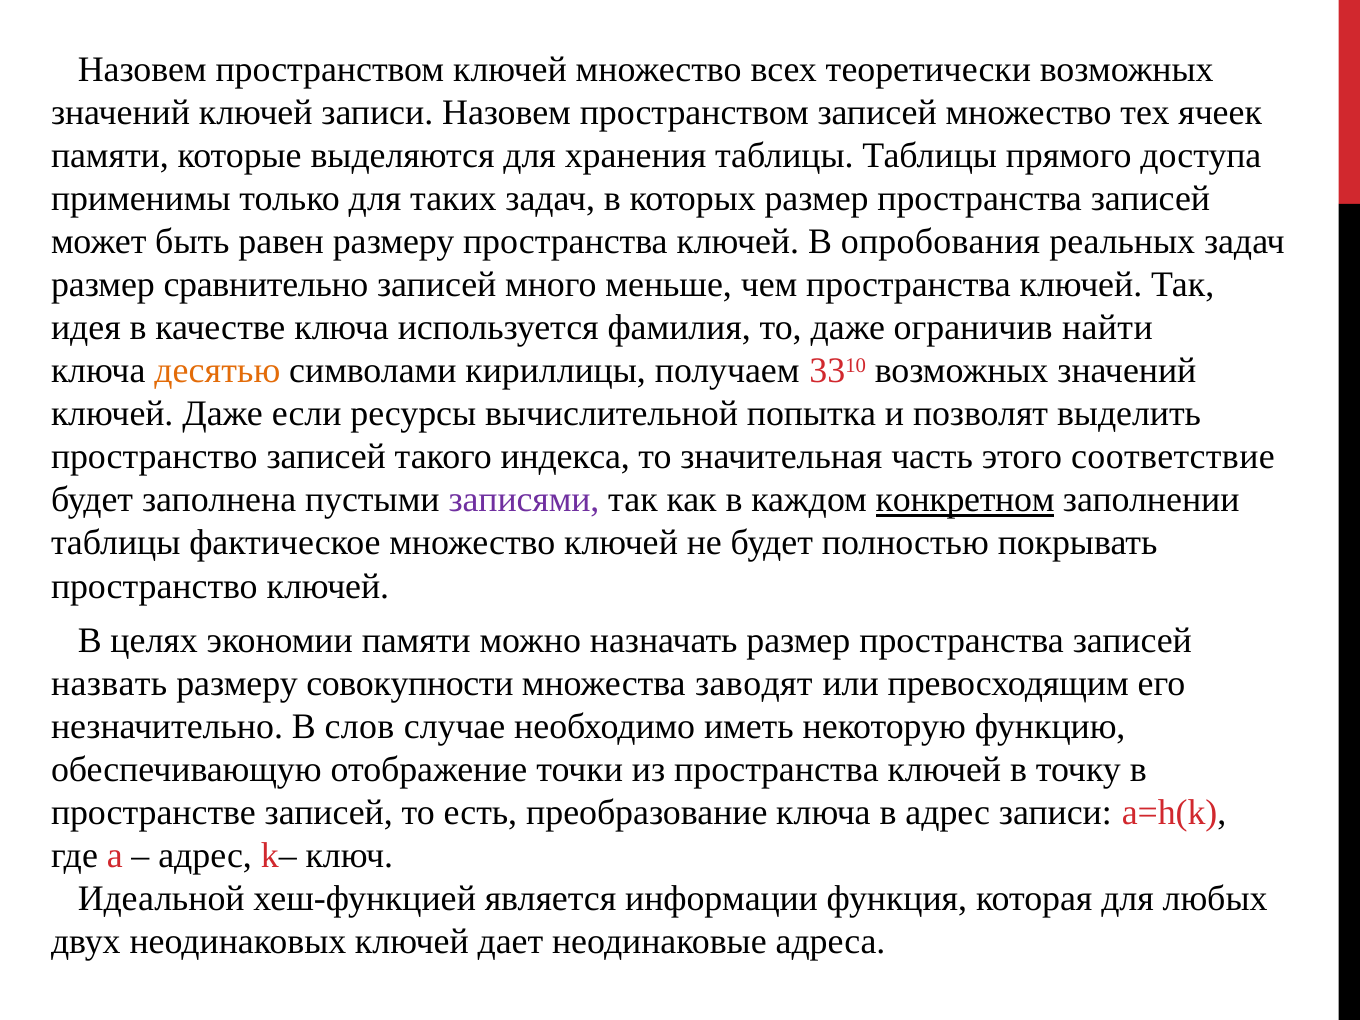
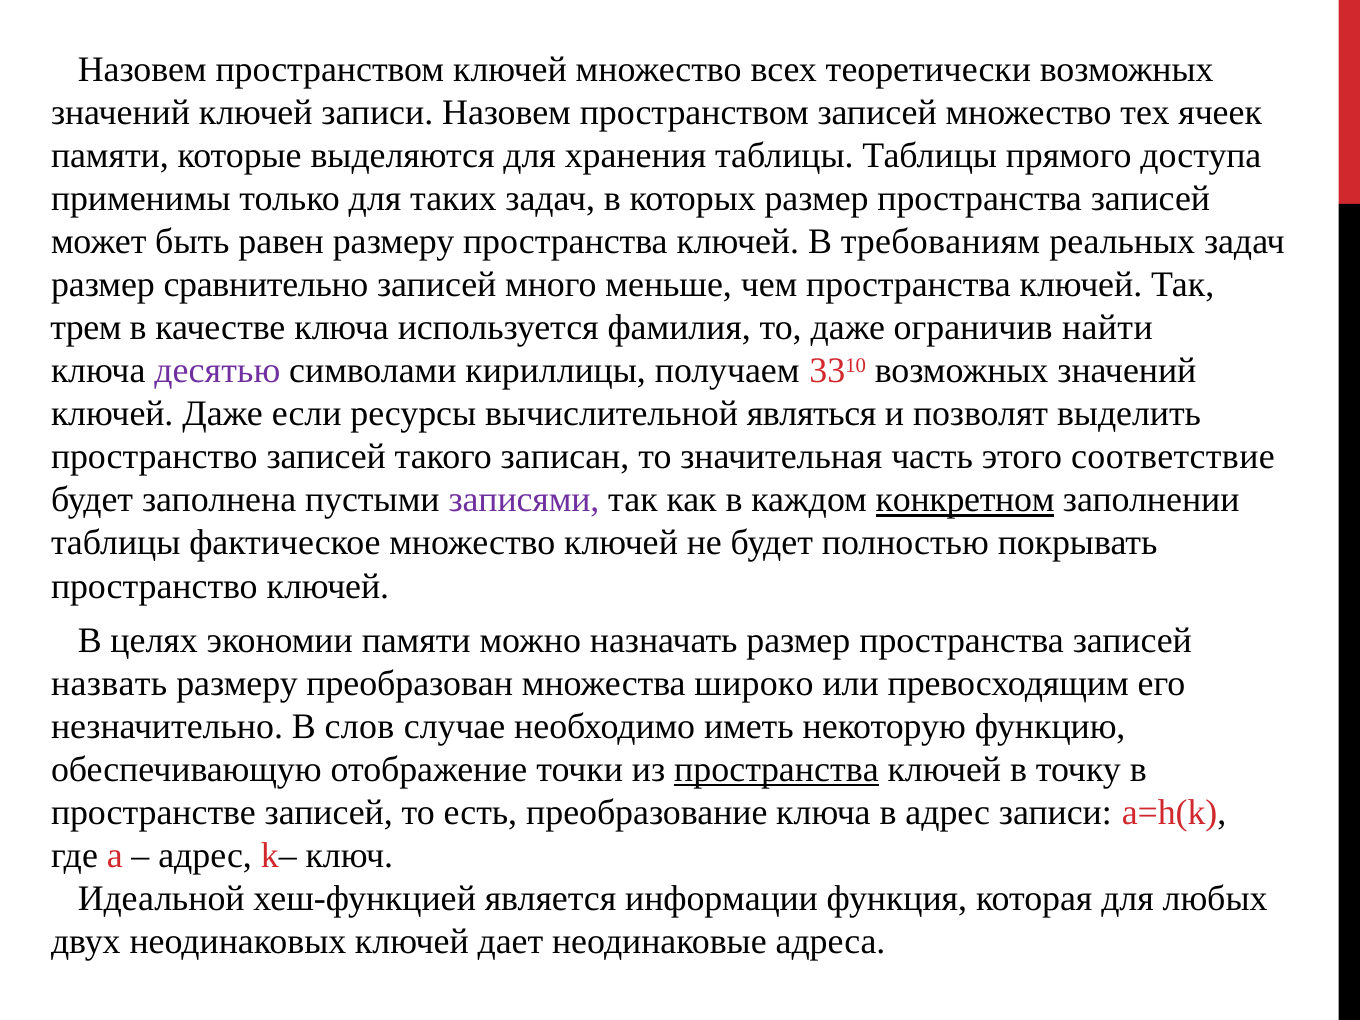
опробования: опробования -> требованиям
идея: идея -> трем
десятью colour: orange -> purple
попытка: попытка -> являться
индекса: индекса -> записан
совокупности: совокупности -> преобразован
заводят: заводят -> широко
пространства at (776, 770) underline: none -> present
